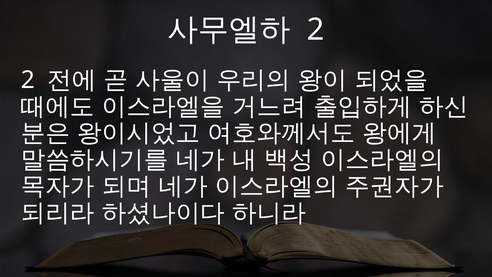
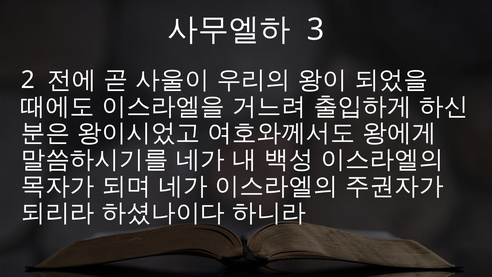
2 at (316, 30): 2 -> 3
